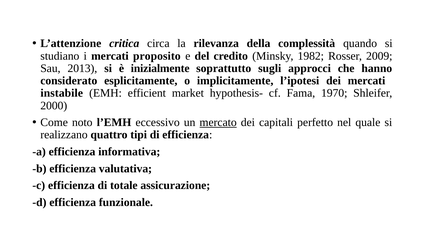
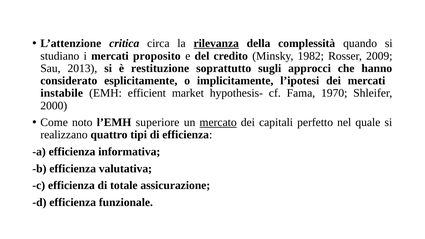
rilevanza underline: none -> present
inizialmente: inizialmente -> restituzione
eccessivo: eccessivo -> superiore
